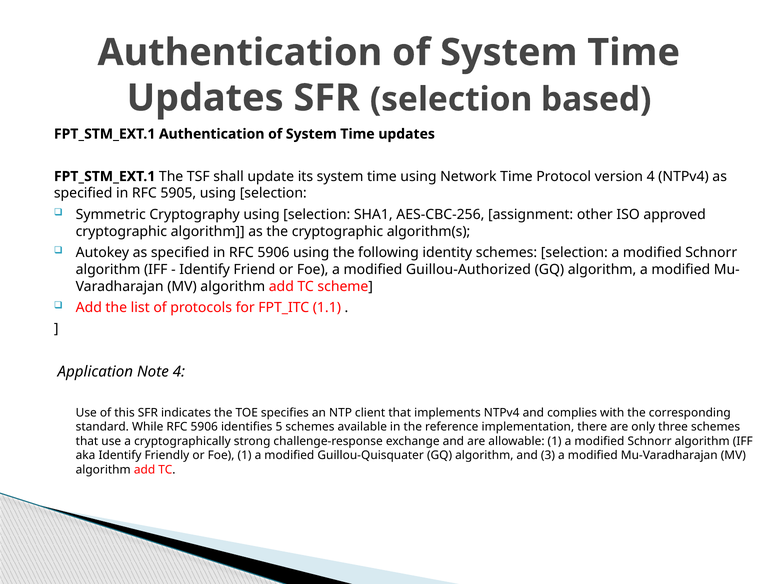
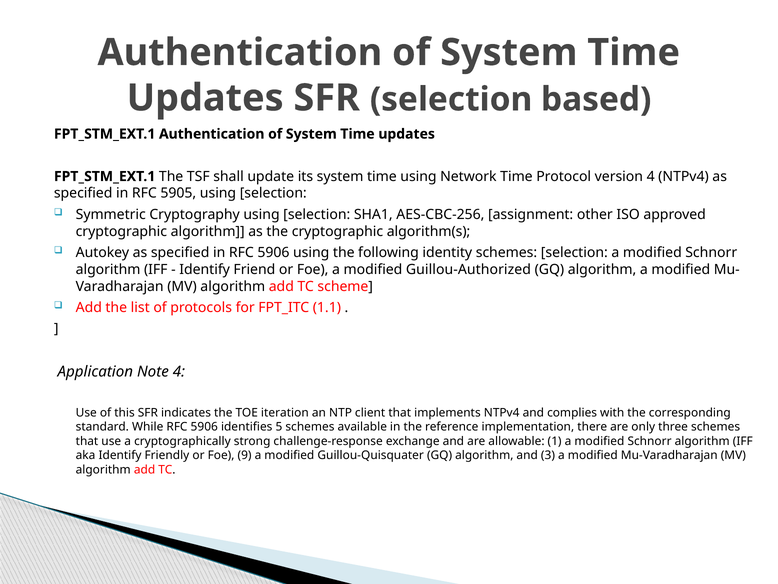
specifies: specifies -> iteration
Foe 1: 1 -> 9
